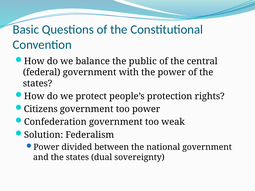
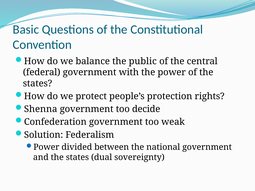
Citizens: Citizens -> Shenna
too power: power -> decide
